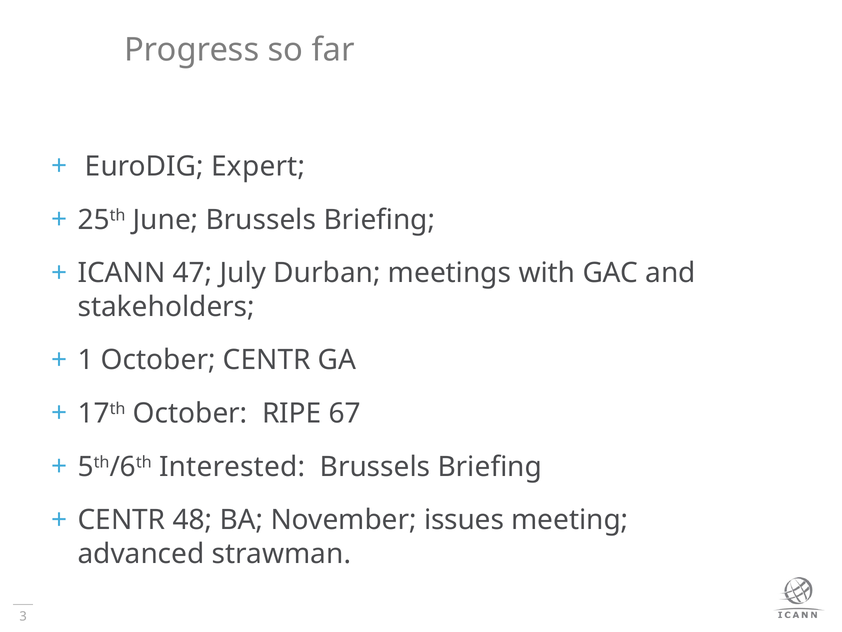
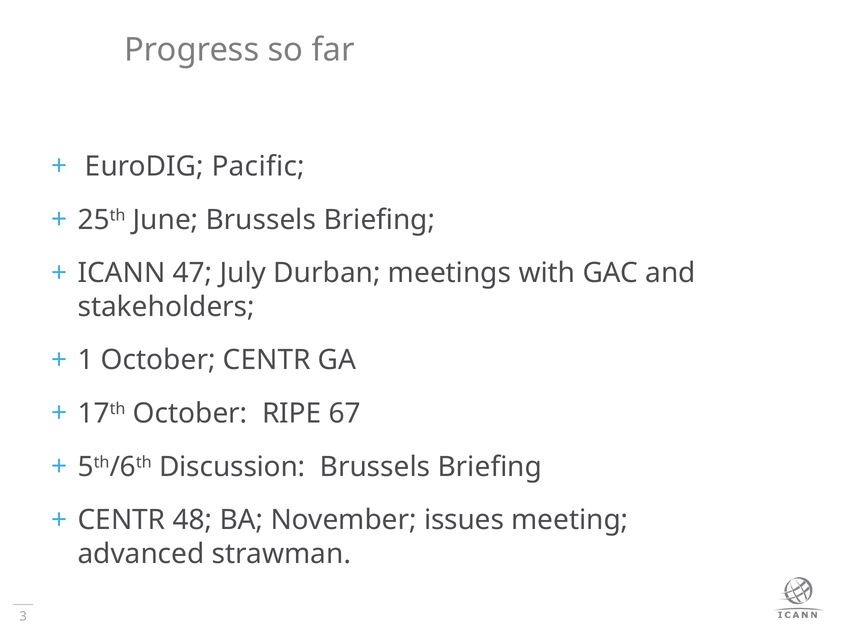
Expert: Expert -> Pacific
Interested: Interested -> Discussion
